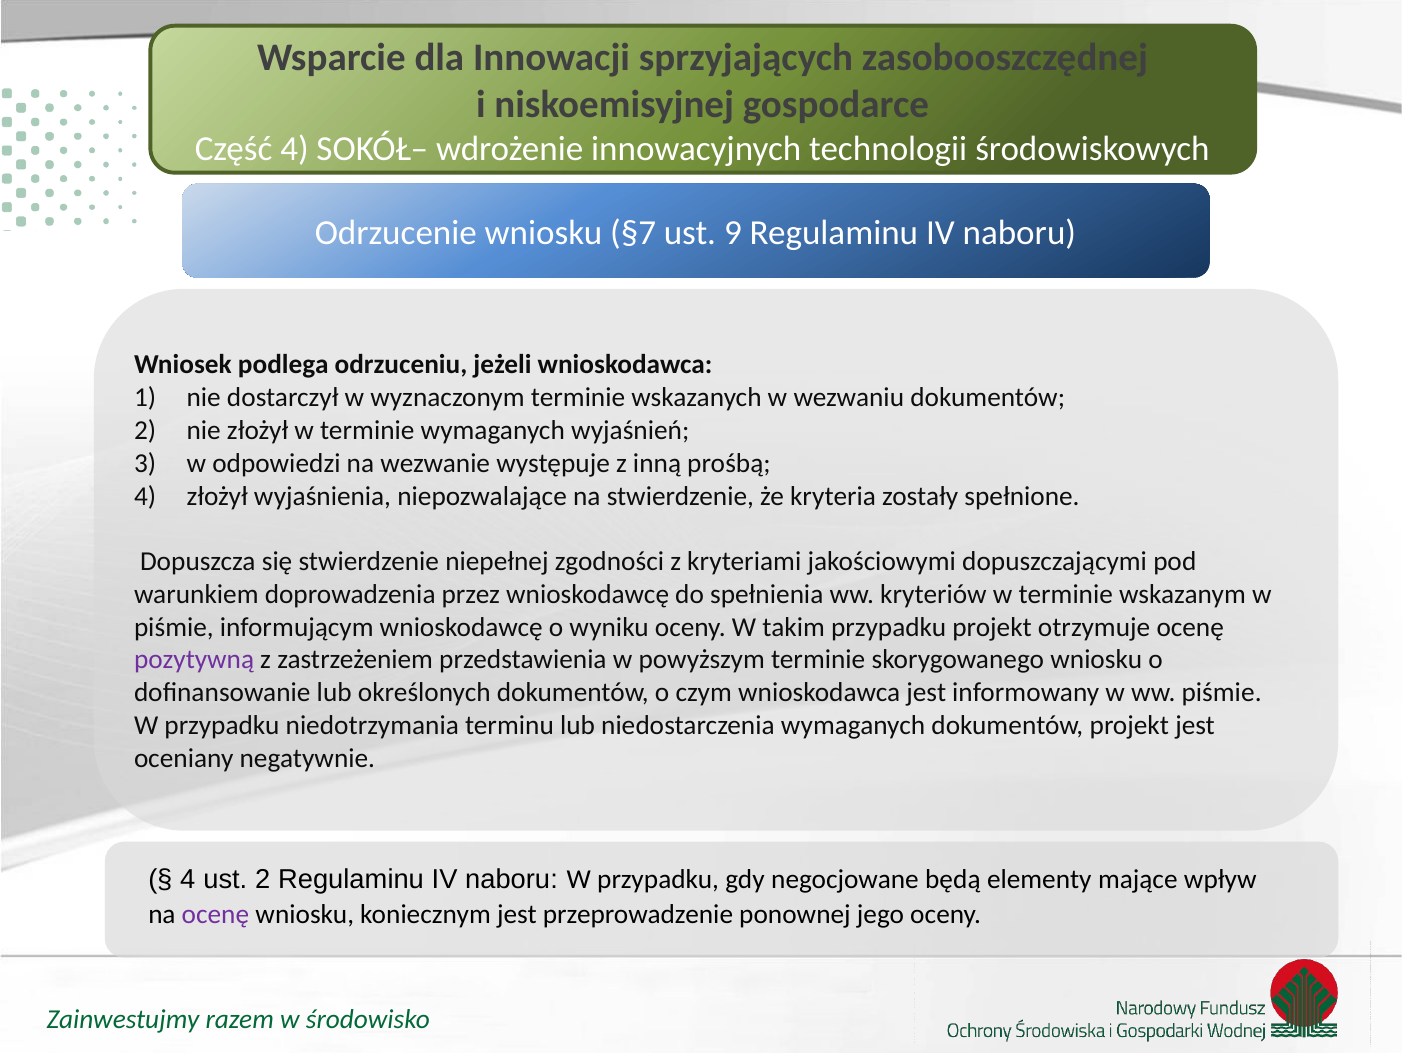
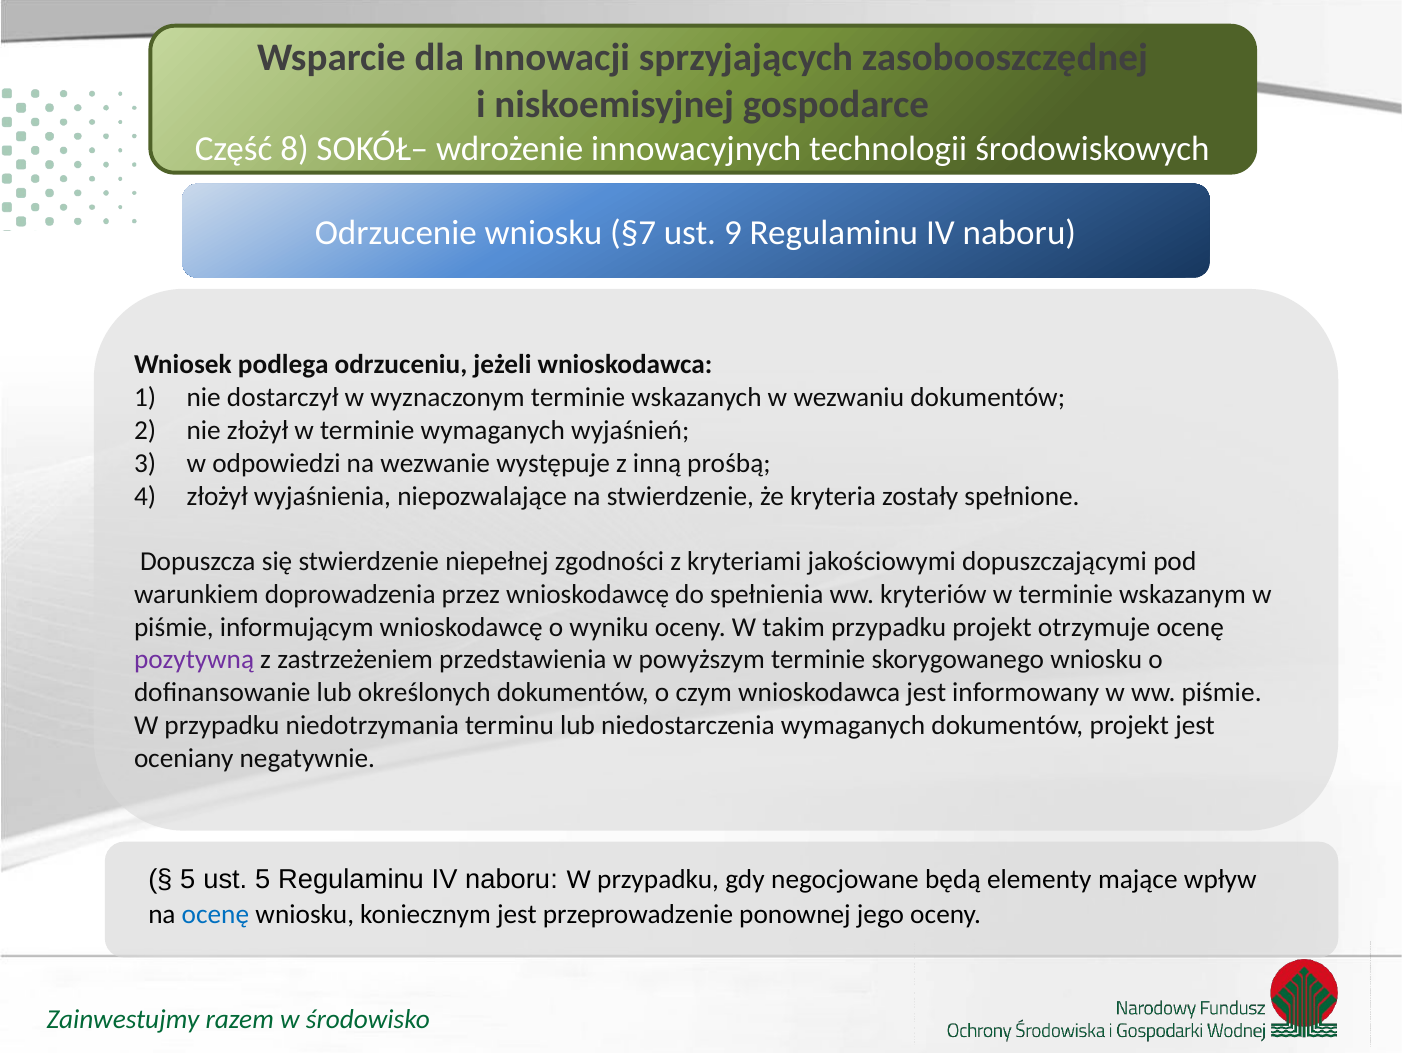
Część 4: 4 -> 8
4 at (188, 879): 4 -> 5
ust 2: 2 -> 5
ocenę at (215, 914) colour: purple -> blue
